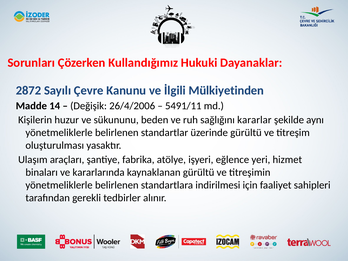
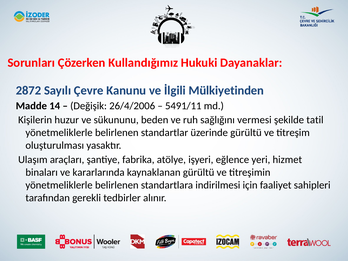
kararlar: kararlar -> vermesi
aynı: aynı -> tatil
